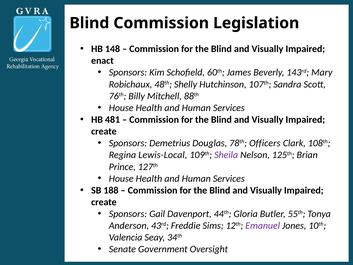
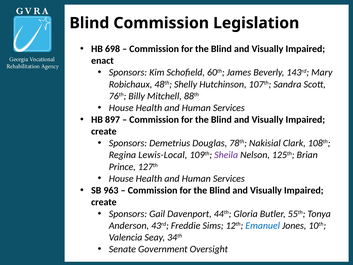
148: 148 -> 698
481: 481 -> 897
Officers: Officers -> Nakisial
188: 188 -> 963
Emanuel colour: purple -> blue
